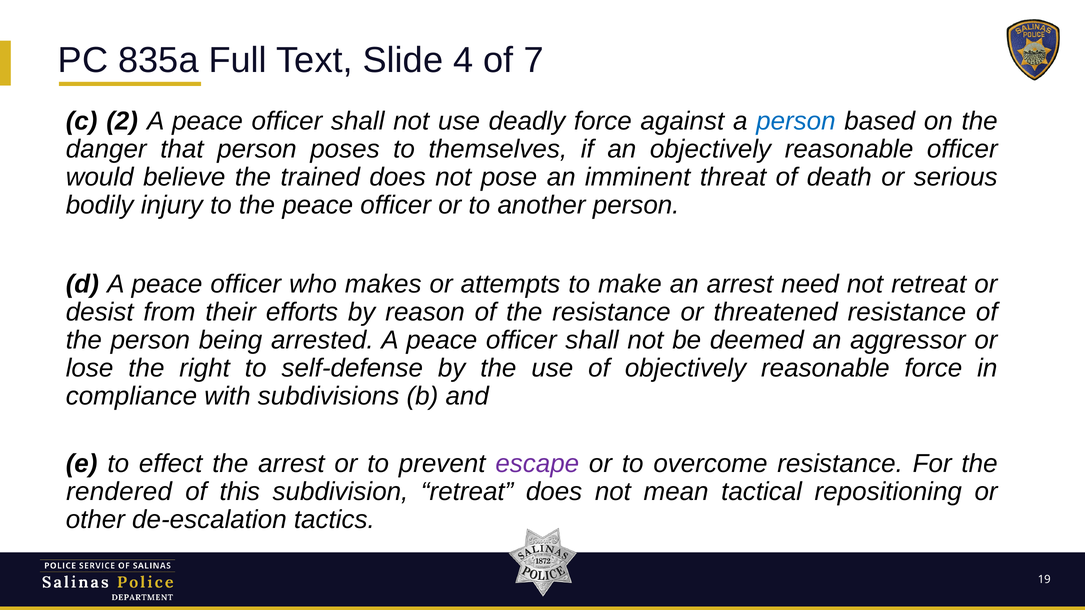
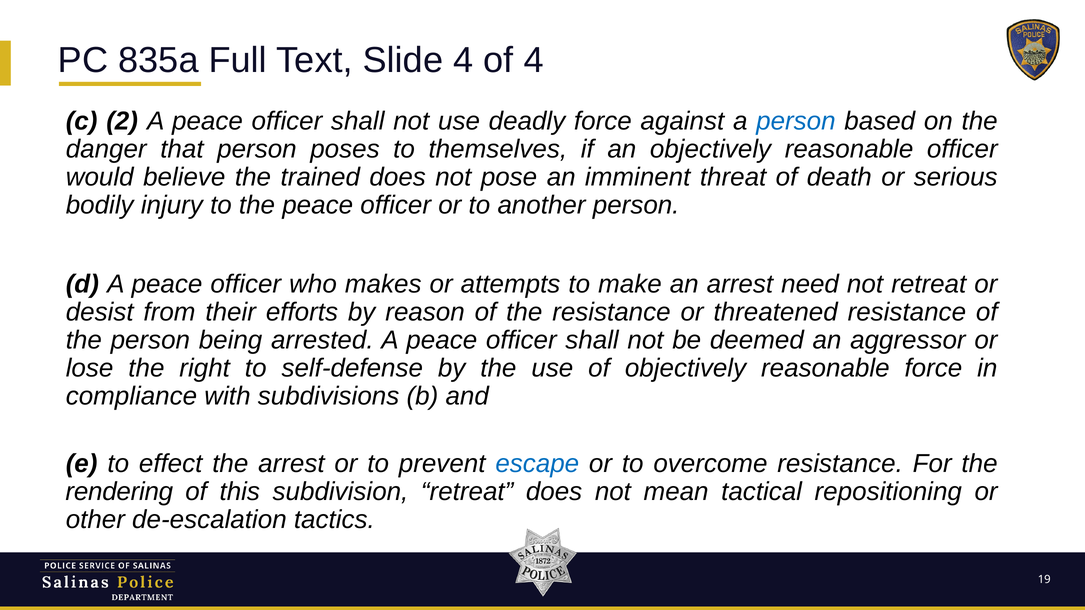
of 7: 7 -> 4
escape colour: purple -> blue
rendered: rendered -> rendering
